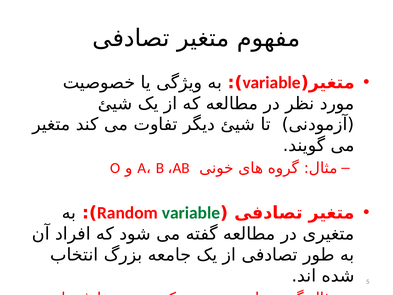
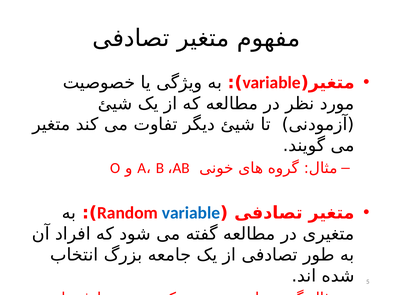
variable at (191, 213) colour: green -> blue
